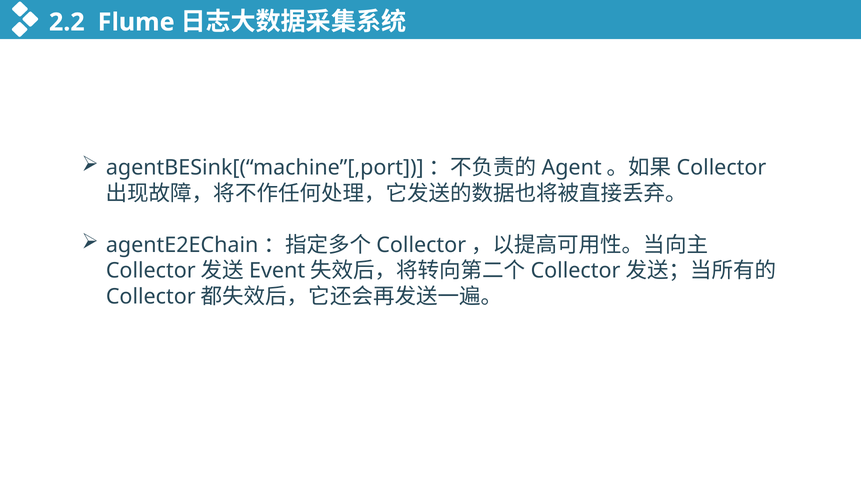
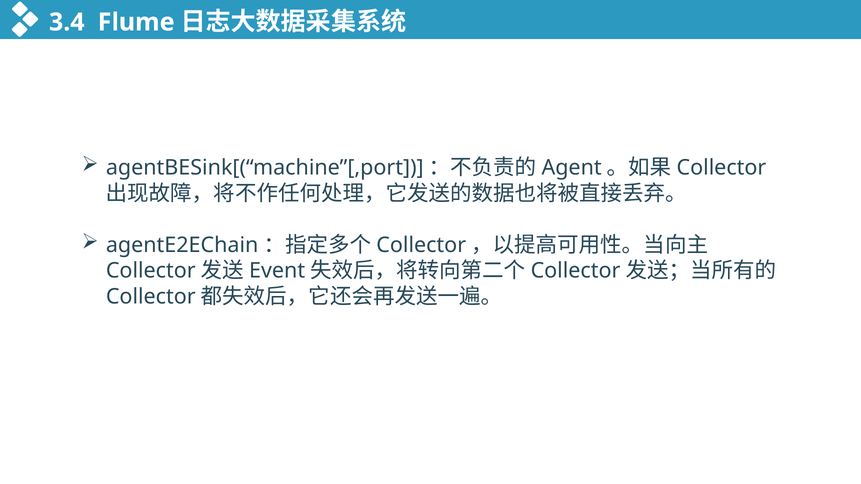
2.2: 2.2 -> 3.4
